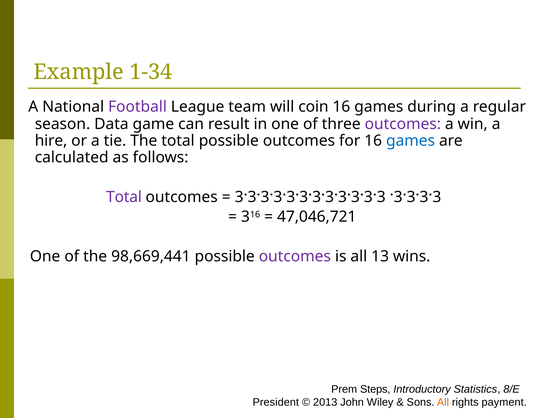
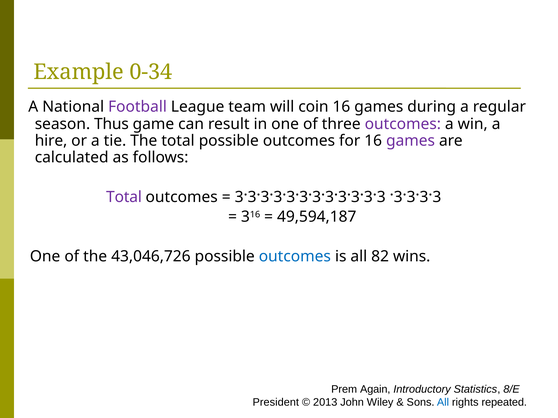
1-34: 1-34 -> 0-34
Data: Data -> Thus
games at (411, 141) colour: blue -> purple
47,046,721: 47,046,721 -> 49,594,187
98,669,441: 98,669,441 -> 43,046,726
outcomes at (295, 257) colour: purple -> blue
13: 13 -> 82
Steps: Steps -> Again
All at (443, 403) colour: orange -> blue
payment: payment -> repeated
